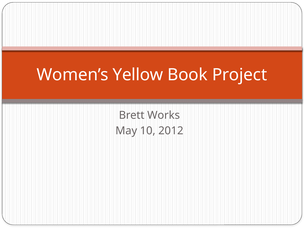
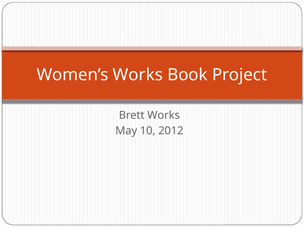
Women’s Yellow: Yellow -> Works
